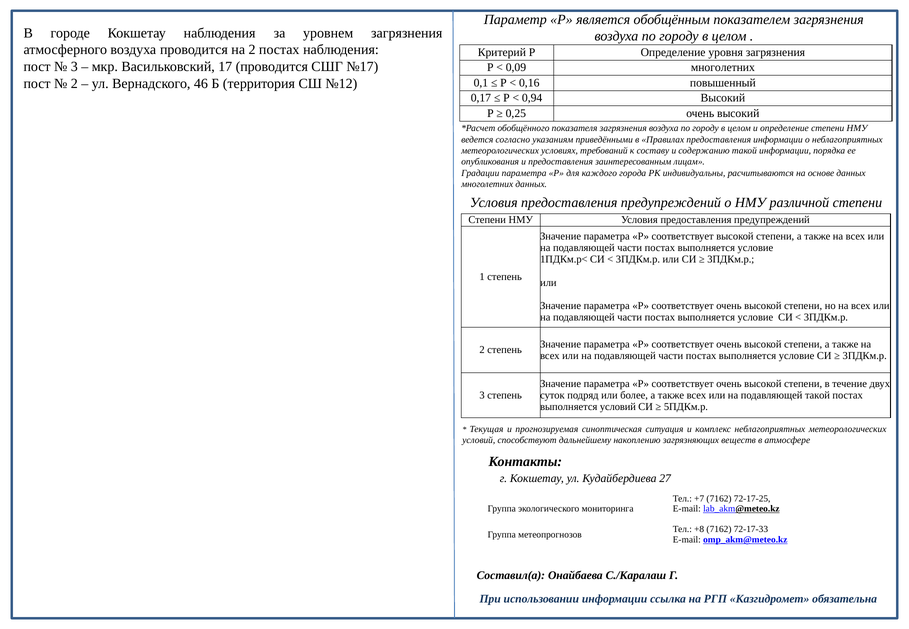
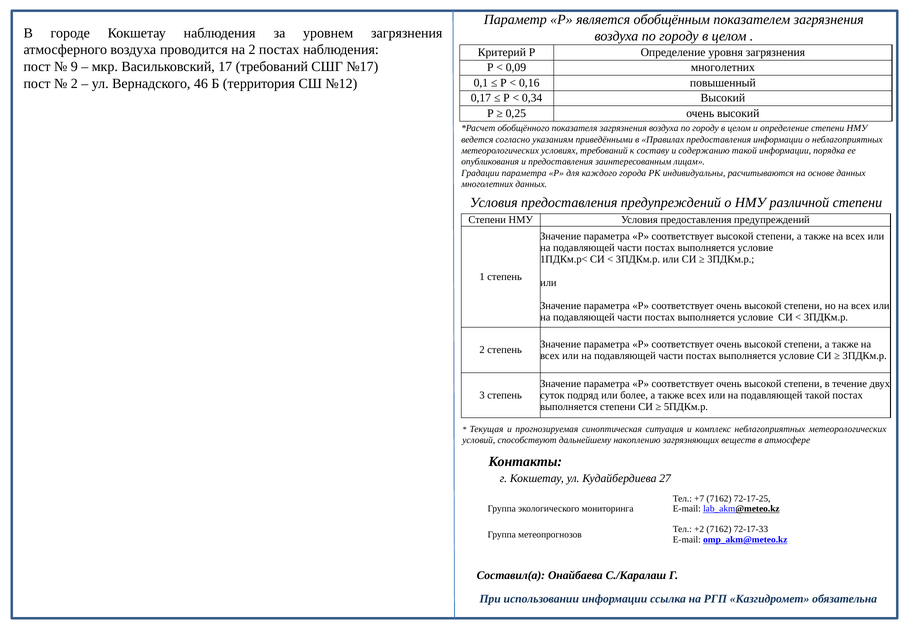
3 at (74, 67): 3 -> 9
17 проводится: проводится -> требований
0,94: 0,94 -> 0,34
выполняется условий: условий -> степени
+8: +8 -> +2
